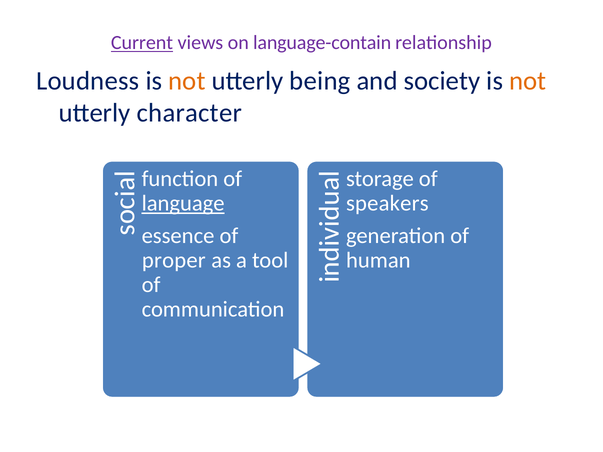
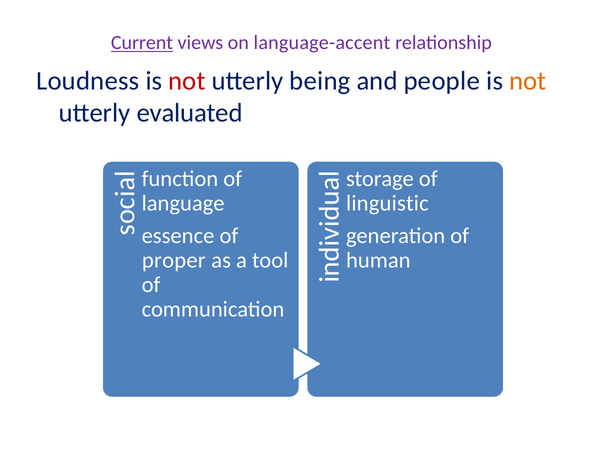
language-contain: language-contain -> language-accent
not at (187, 81) colour: orange -> red
society: society -> people
character: character -> evaluated
language underline: present -> none
speakers: speakers -> linguistic
